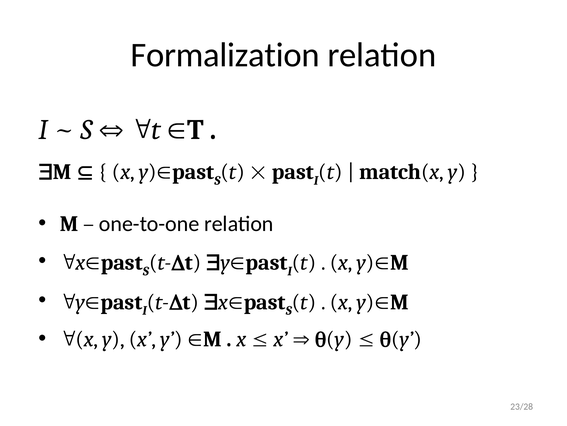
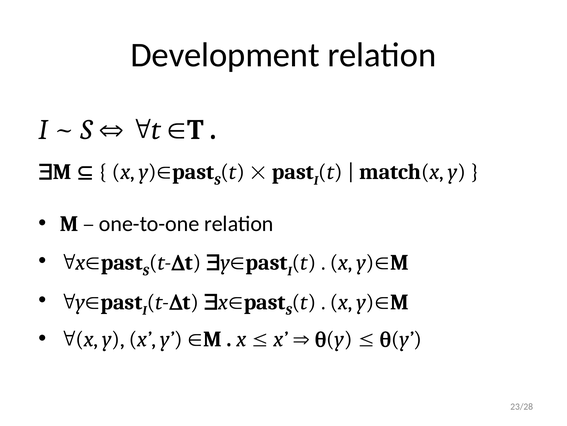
Formalization: Formalization -> Development
